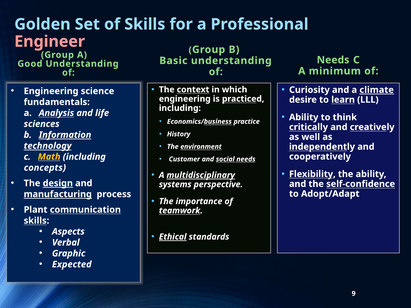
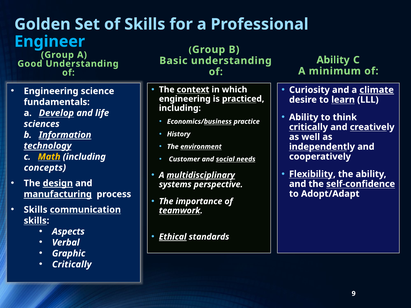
Engineer colour: pink -> light blue
Needs at (333, 60): Needs -> Ability
Analysis: Analysis -> Develop
Plant at (36, 210): Plant -> Skills
Expected at (72, 265): Expected -> Critically
